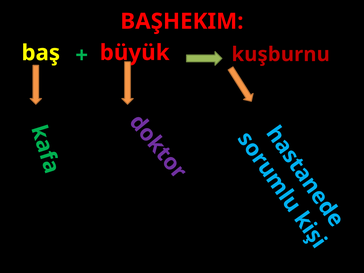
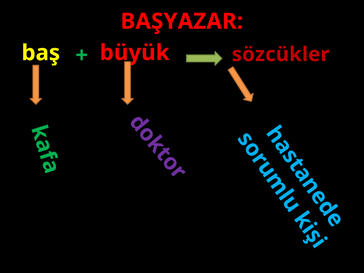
BAŞHEKIM: BAŞHEKIM -> BAŞYAZAR
kuşburnu: kuşburnu -> sözcükler
